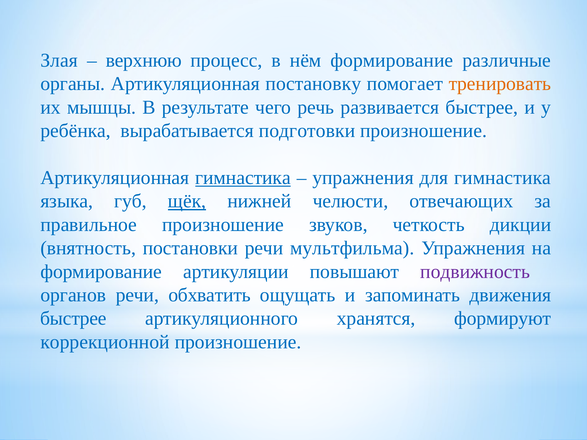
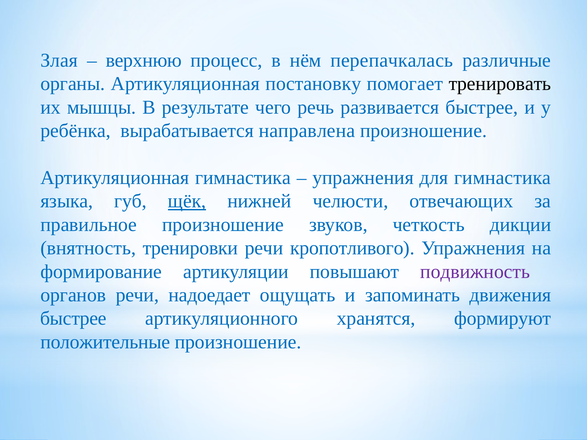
нём формирование: формирование -> перепачкалась
тренировать colour: orange -> black
подготовки: подготовки -> направлена
гимнастика at (243, 178) underline: present -> none
постановки: постановки -> тренировки
мультфильма: мультфильма -> кропотливого
обхватить: обхватить -> надоедает
коррекционной: коррекционной -> положительные
